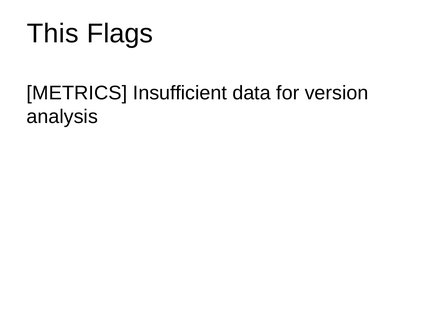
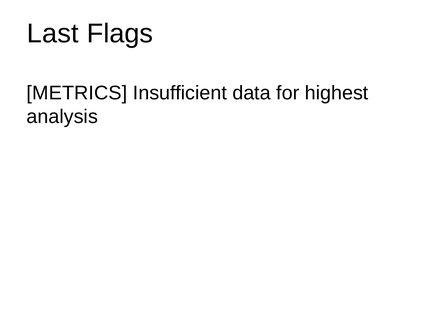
This: This -> Last
version: version -> highest
